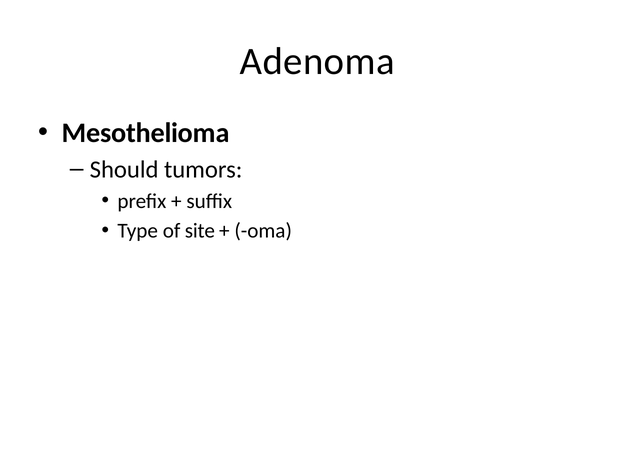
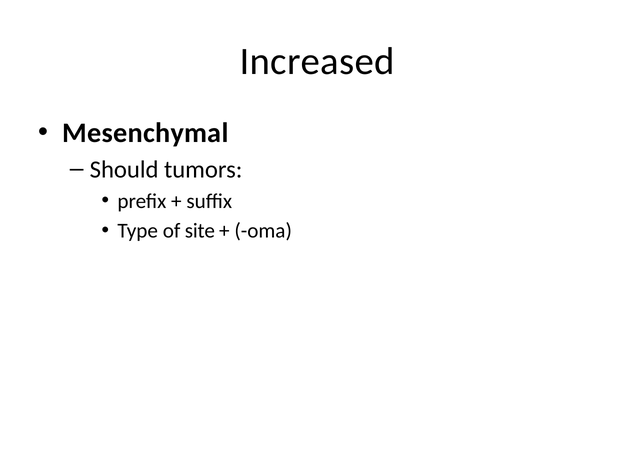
Adenoma: Adenoma -> Increased
Mesothelioma: Mesothelioma -> Mesenchymal
